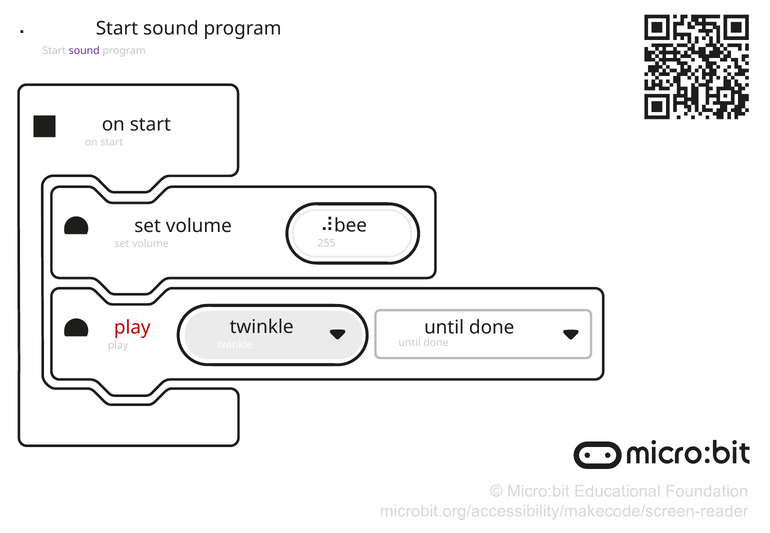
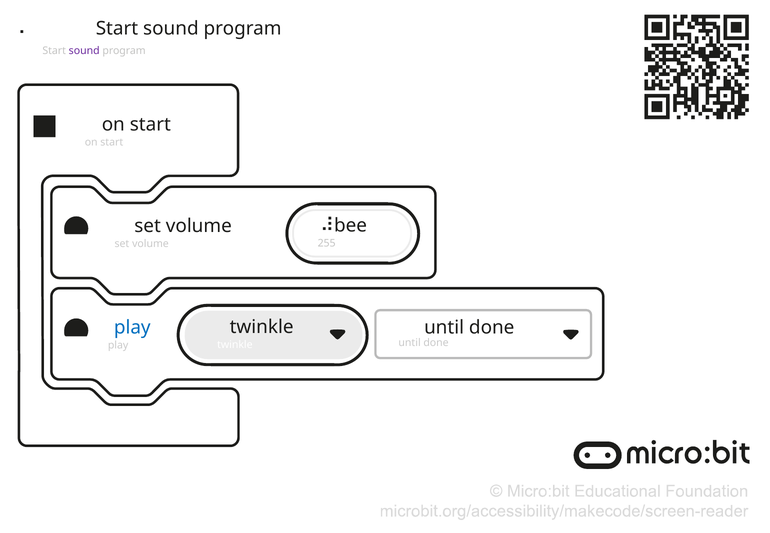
play at (132, 327) colour: red -> blue
